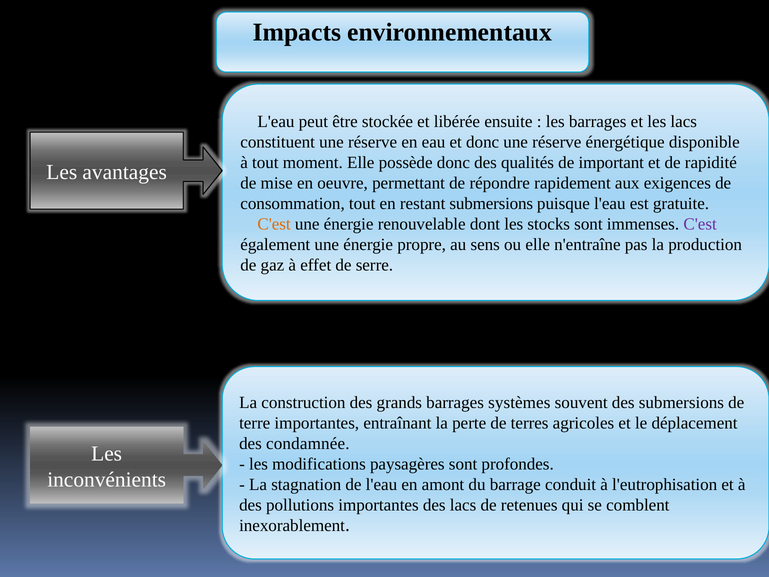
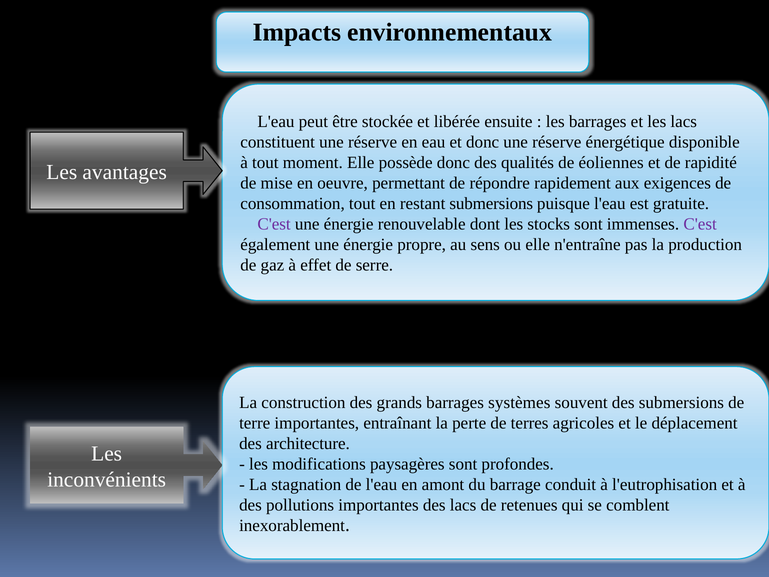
important: important -> éoliennes
C'est at (274, 224) colour: orange -> purple
condamnée: condamnée -> architecture
